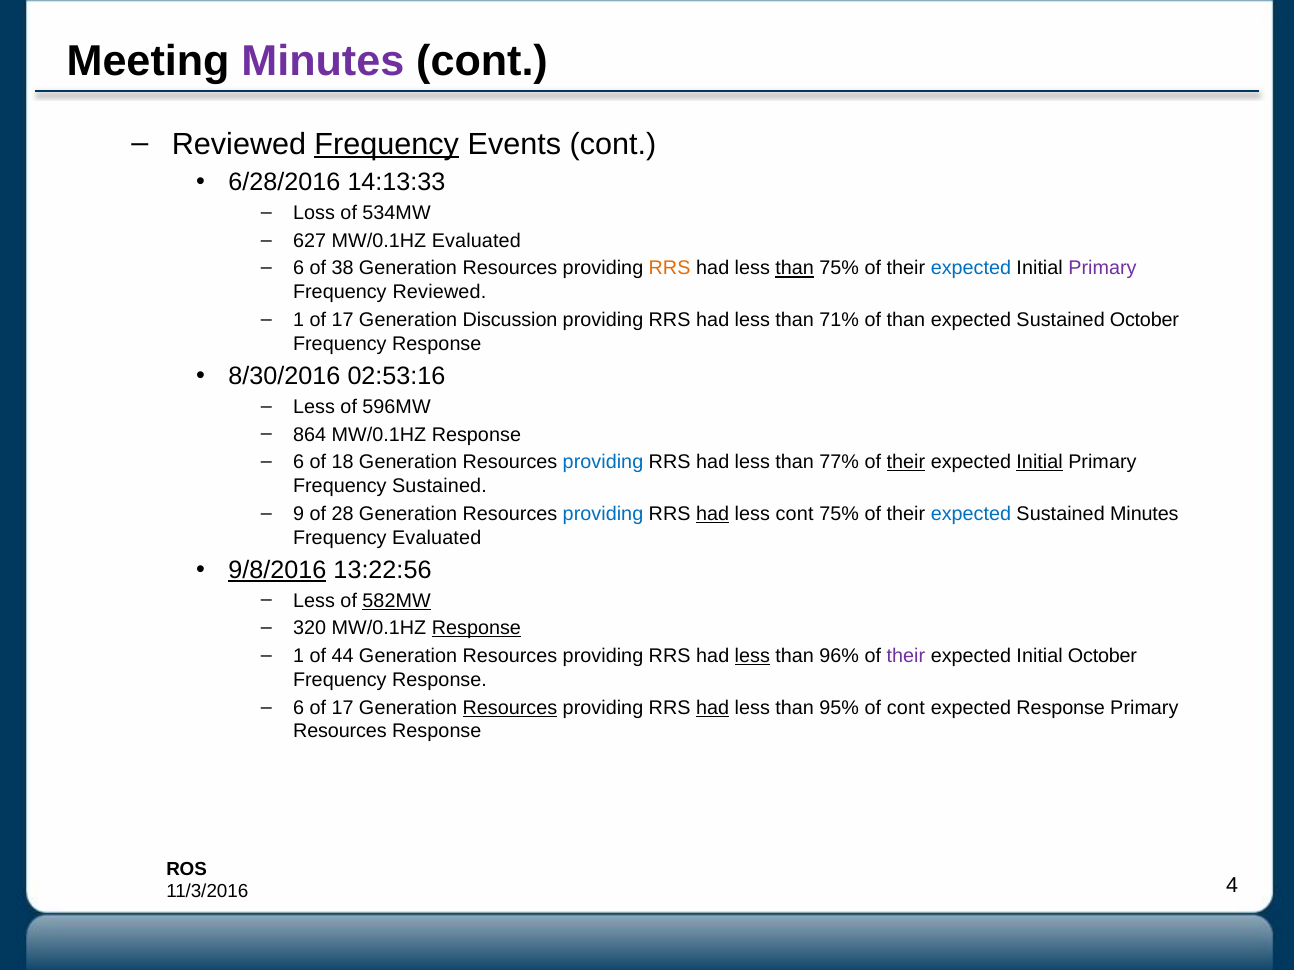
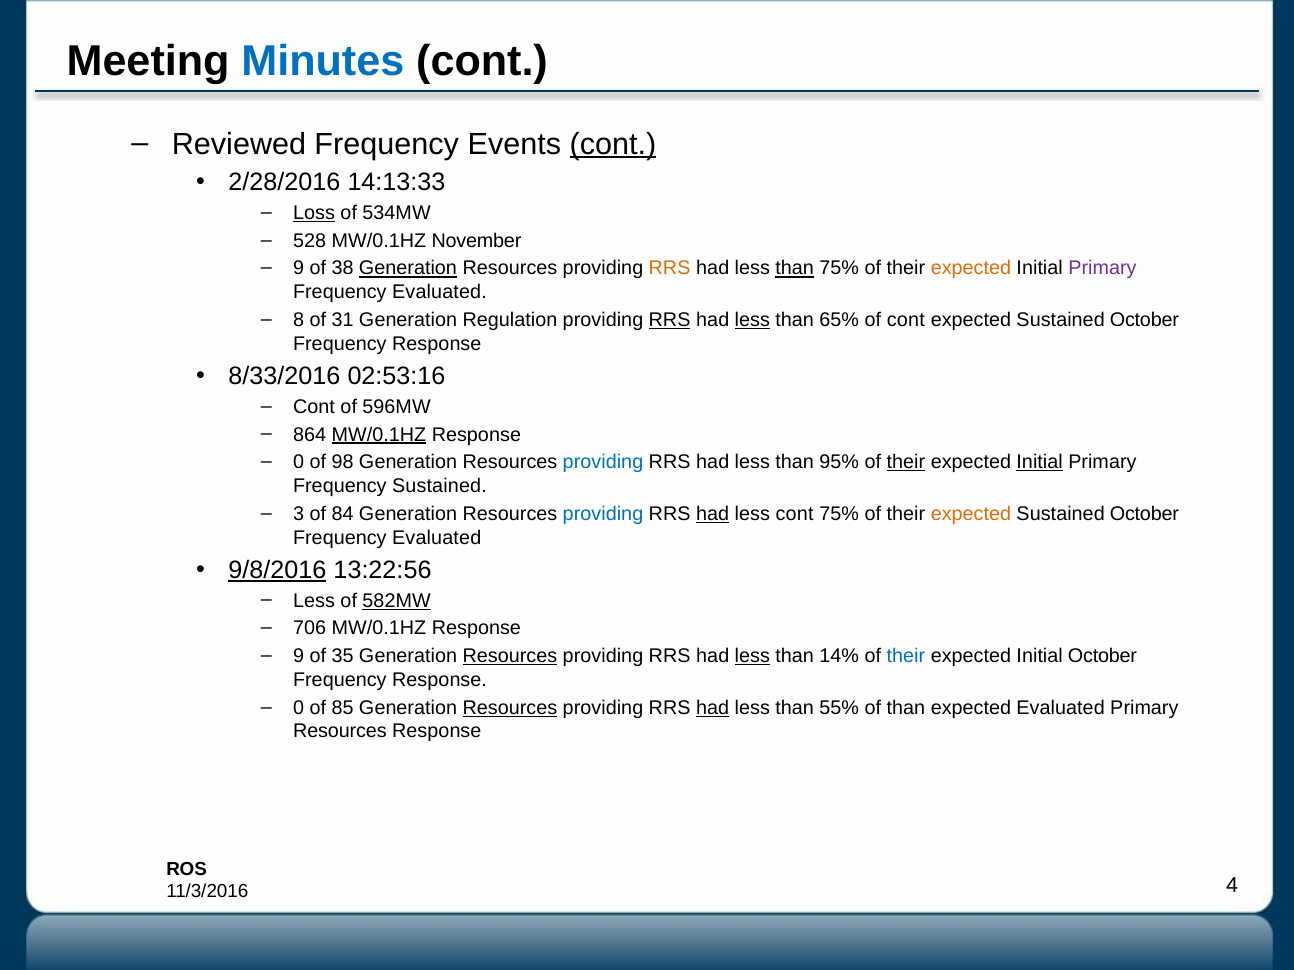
Minutes at (323, 61) colour: purple -> blue
Frequency at (387, 144) underline: present -> none
cont at (613, 144) underline: none -> present
6/28/2016: 6/28/2016 -> 2/28/2016
Loss underline: none -> present
627: 627 -> 528
MW/0.1HZ Evaluated: Evaluated -> November
6 at (299, 269): 6 -> 9
Generation at (408, 269) underline: none -> present
expected at (971, 269) colour: blue -> orange
Reviewed at (439, 292): Reviewed -> Evaluated
1 at (299, 320): 1 -> 8
17 at (343, 320): 17 -> 31
Discussion: Discussion -> Regulation
RRS at (670, 320) underline: none -> present
less at (752, 320) underline: none -> present
71%: 71% -> 65%
of than: than -> cont
8/30/2016: 8/30/2016 -> 8/33/2016
Less at (314, 407): Less -> Cont
MW/0.1HZ at (379, 435) underline: none -> present
6 at (299, 463): 6 -> 0
18: 18 -> 98
77%: 77% -> 95%
9: 9 -> 3
28: 28 -> 84
expected at (971, 514) colour: blue -> orange
Minutes at (1144, 514): Minutes -> October
320: 320 -> 706
Response at (476, 629) underline: present -> none
1 at (299, 656): 1 -> 9
44: 44 -> 35
Resources at (510, 656) underline: none -> present
96%: 96% -> 14%
their at (906, 656) colour: purple -> blue
6 at (299, 708): 6 -> 0
17 at (343, 708): 17 -> 85
95%: 95% -> 55%
of cont: cont -> than
expected Response: Response -> Evaluated
